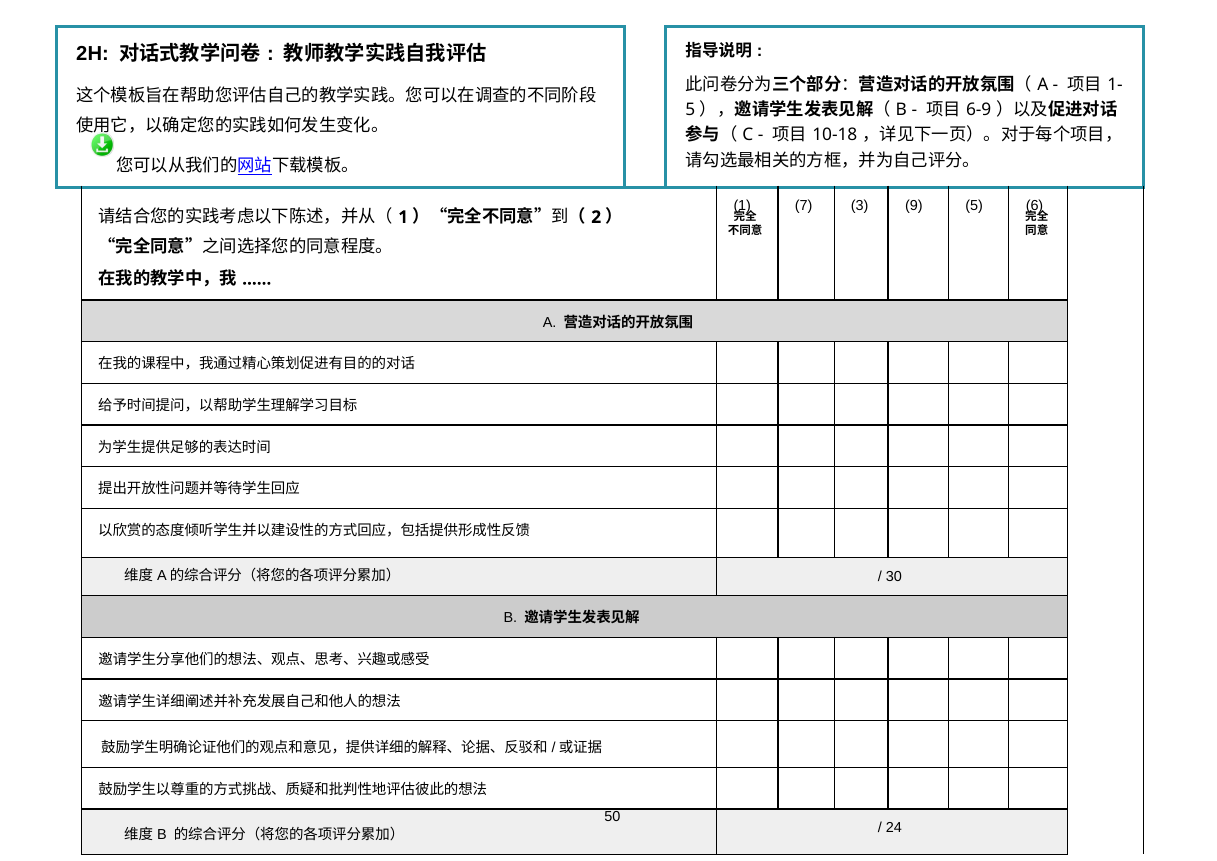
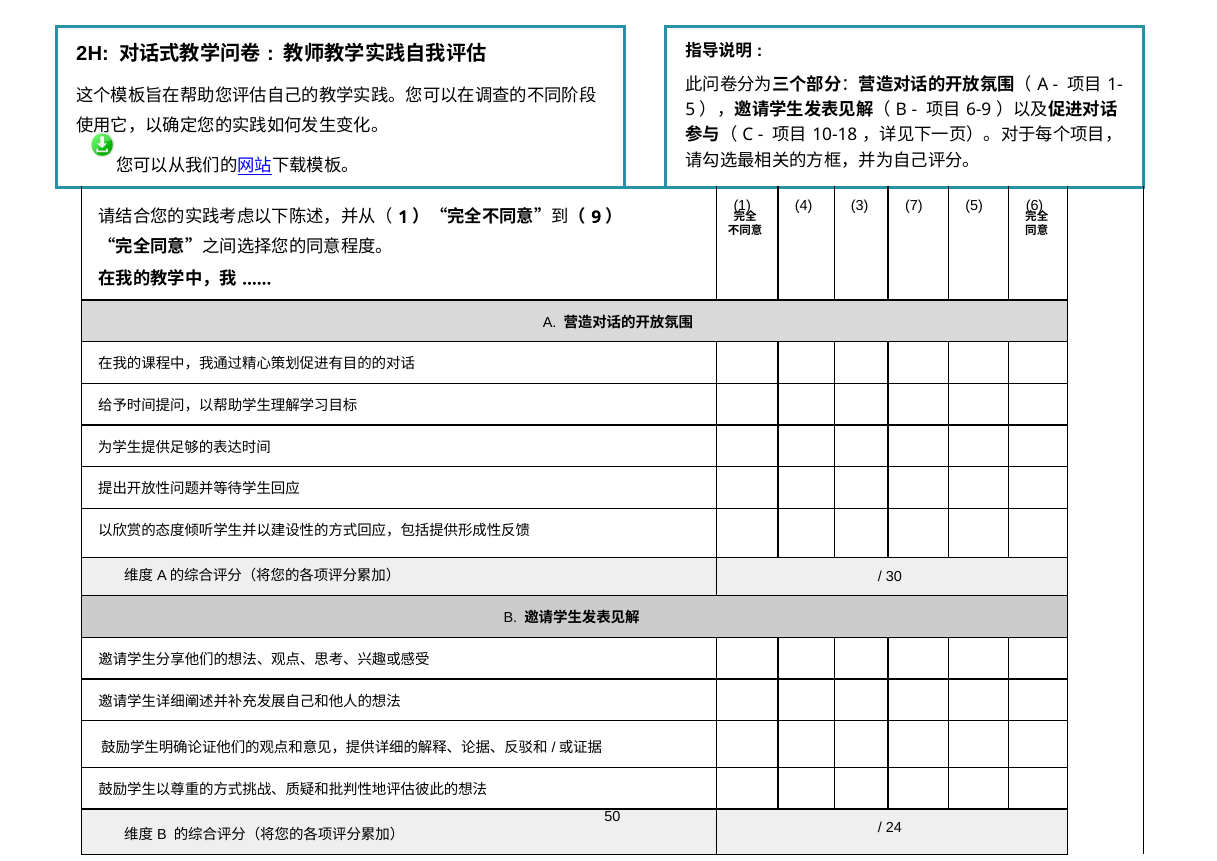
7: 7 -> 4
9: 9 -> 7
2: 2 -> 9
